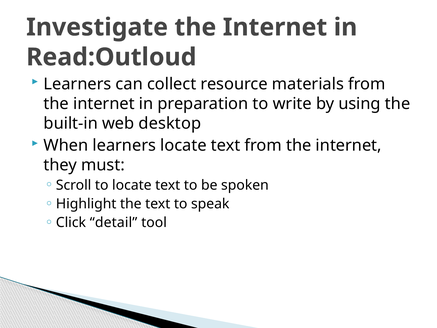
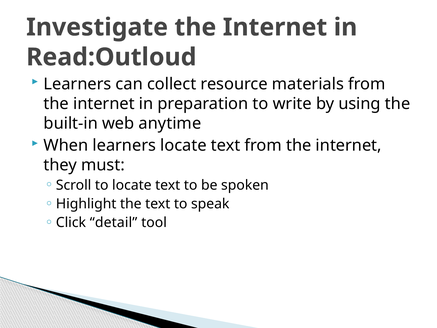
desktop: desktop -> anytime
